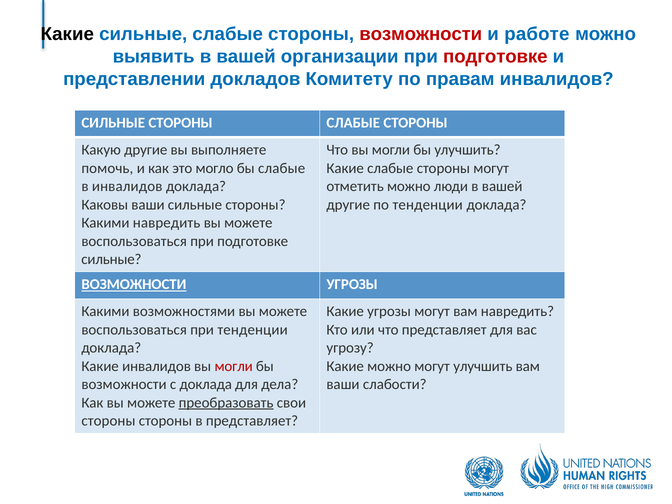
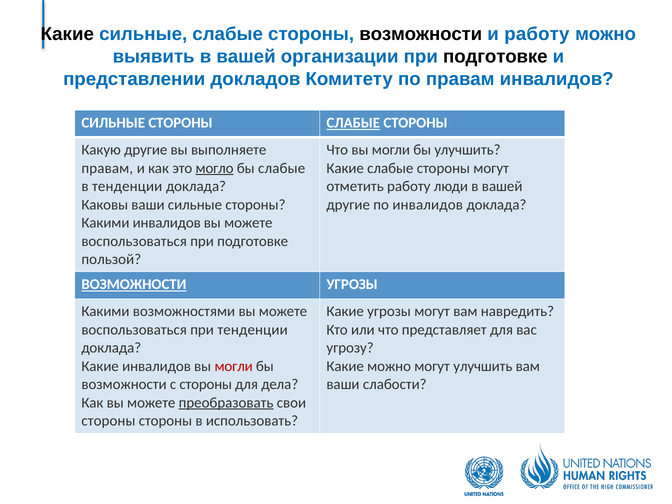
возможности at (421, 34) colour: red -> black
и работе: работе -> работу
подготовке at (495, 57) colour: red -> black
СЛАБЫЕ at (353, 123) underline: none -> present
помочь at (107, 168): помочь -> правам
могло underline: none -> present
в инвалидов: инвалидов -> тенденции
отметить можно: можно -> работу
по тенденции: тенденции -> инвалидов
Какими навредить: навредить -> инвалидов
сильные at (111, 259): сильные -> пользой
с доклада: доклада -> стороны
в представляет: представляет -> использовать
